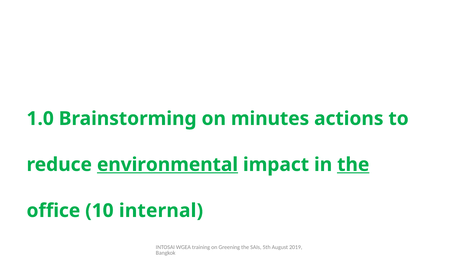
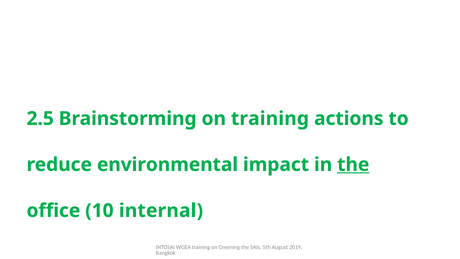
1.0: 1.0 -> 2.5
on minutes: minutes -> training
environmental underline: present -> none
